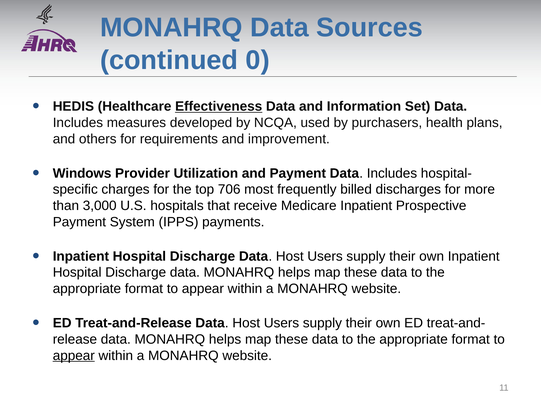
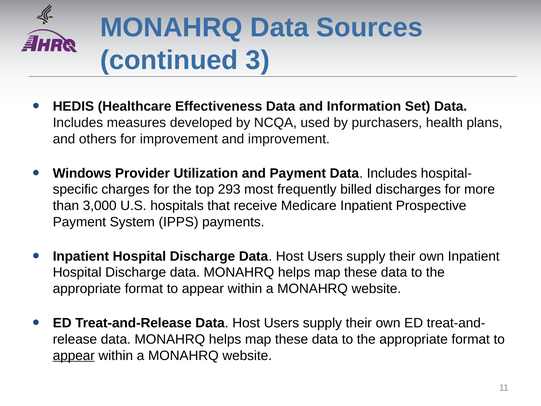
0: 0 -> 3
Effectiveness underline: present -> none
for requirements: requirements -> improvement
706: 706 -> 293
